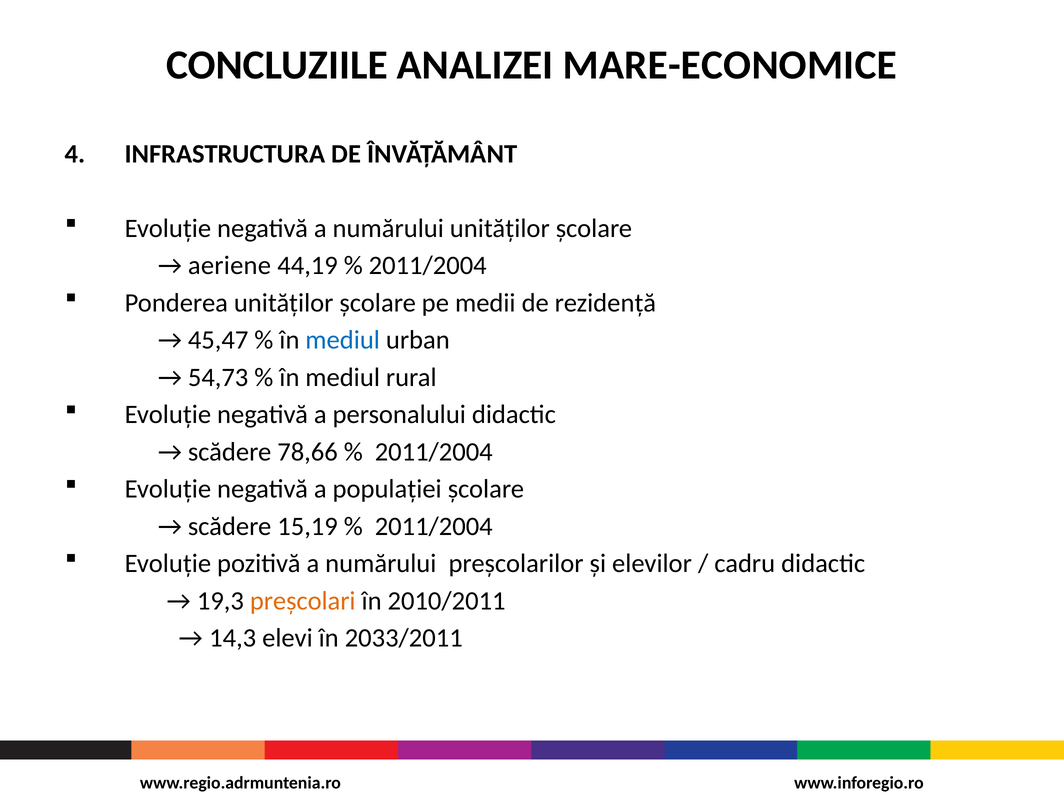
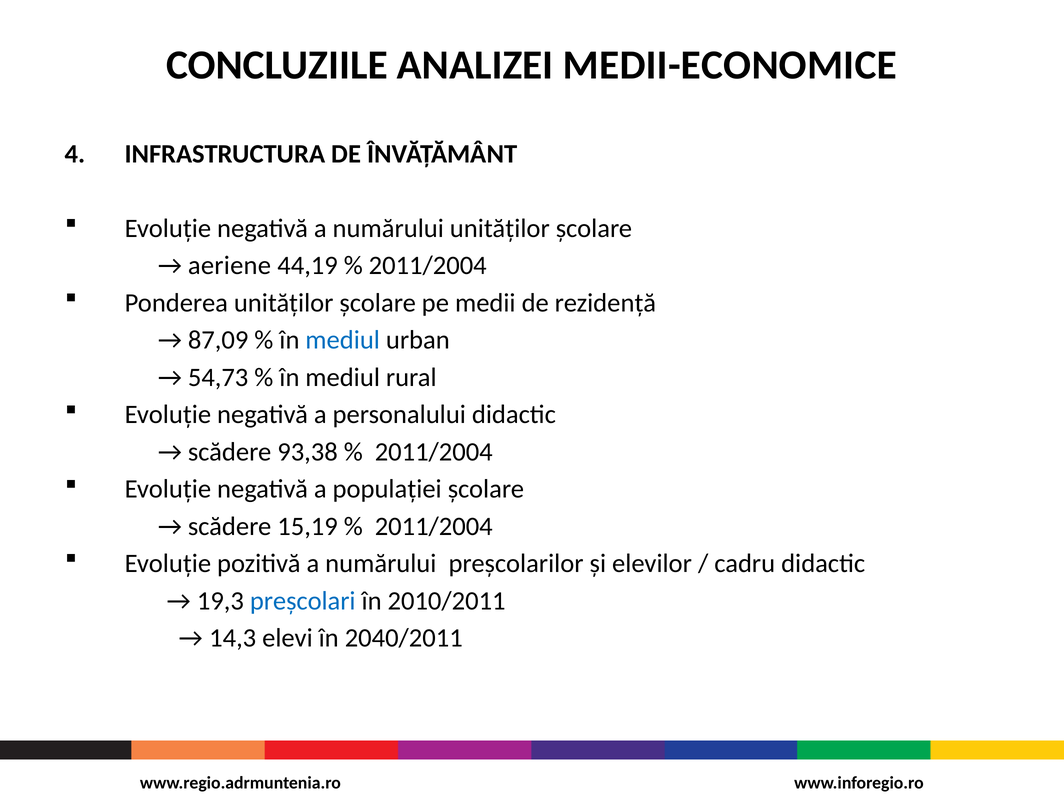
MARE-ECONOMICE: MARE-ECONOMICE -> MEDII-ECONOMICE
45,47: 45,47 -> 87,09
78,66: 78,66 -> 93,38
preşcolari colour: orange -> blue
2033/2011: 2033/2011 -> 2040/2011
